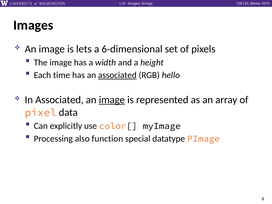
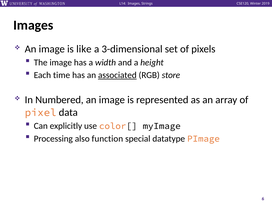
lets: lets -> like
6-dimensional: 6-dimensional -> 3-dimensional
hello: hello -> store
In Associated: Associated -> Numbered
image at (112, 100) underline: present -> none
